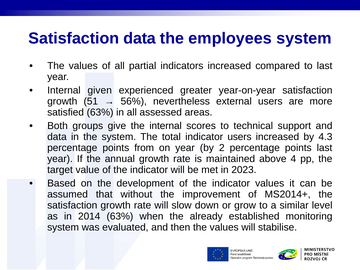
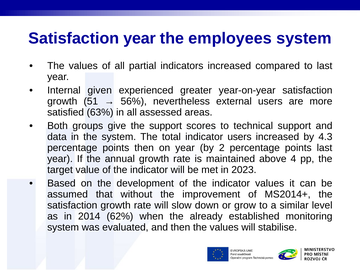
Satisfaction data: data -> year
the internal: internal -> support
points from: from -> then
2014 63%: 63% -> 62%
